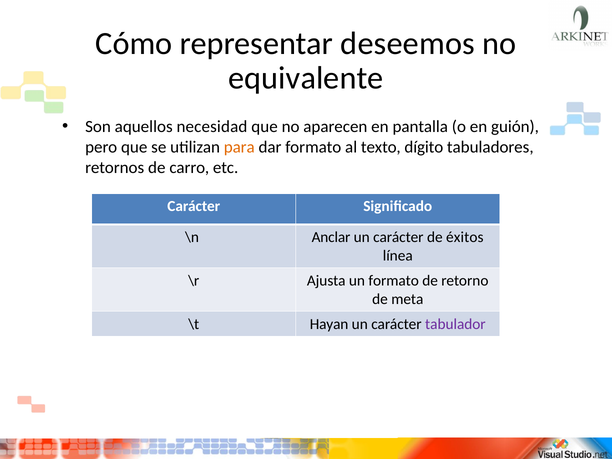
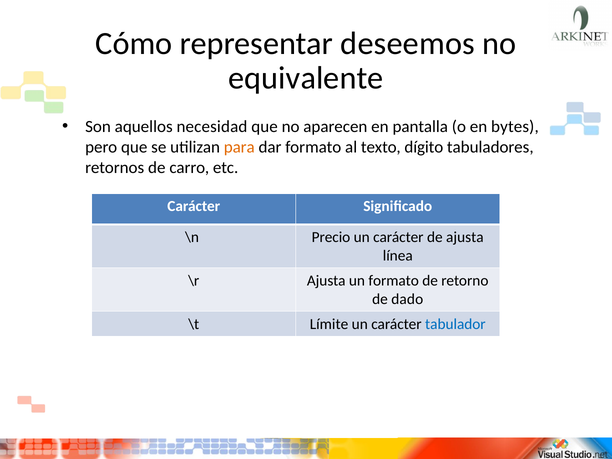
guión: guión -> bytes
Anclar: Anclar -> Precio
de éxitos: éxitos -> ajusta
meta: meta -> dado
Hayan: Hayan -> Límite
tabulador colour: purple -> blue
